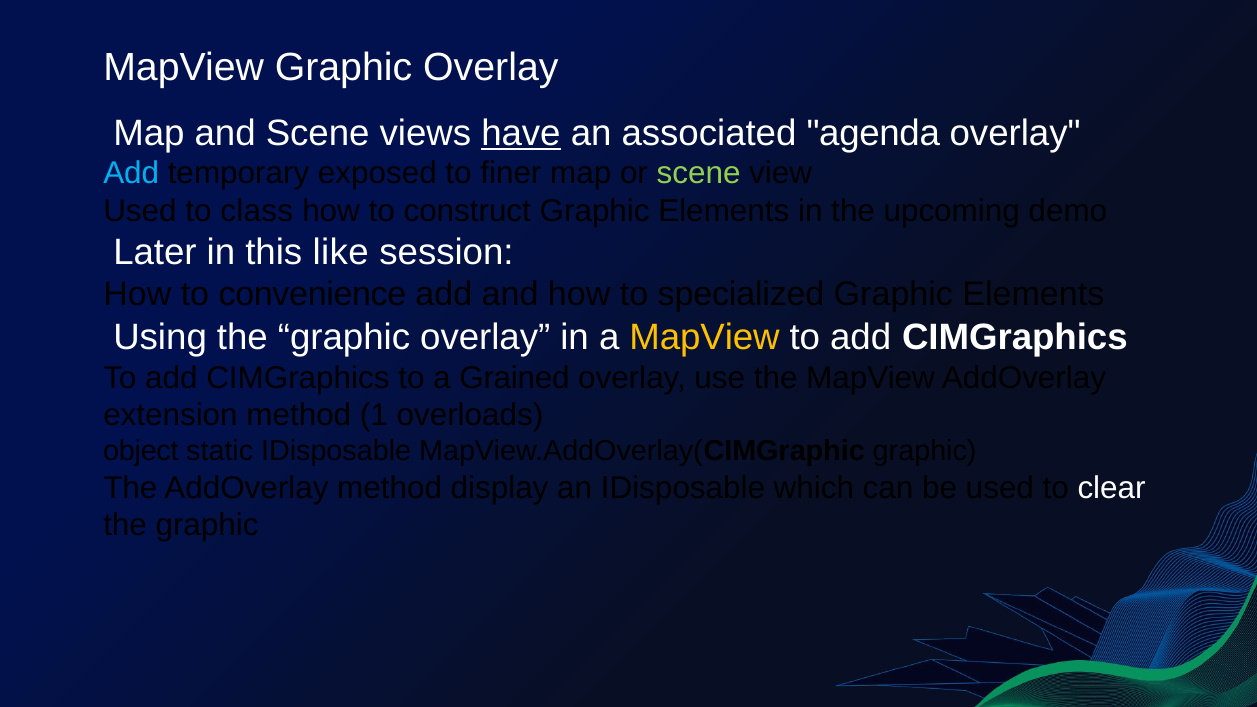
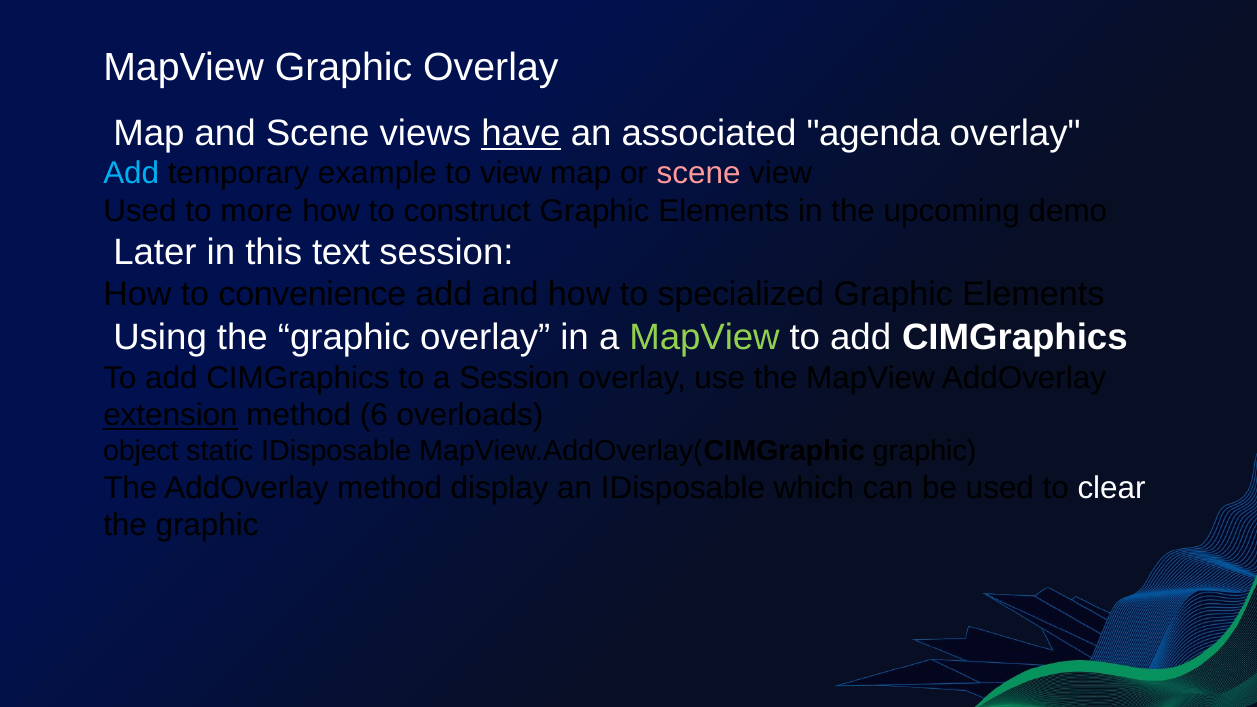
exposed: exposed -> example
to finer: finer -> view
scene at (699, 173) colour: light green -> pink
class: class -> more
like: like -> text
MapView at (705, 337) colour: yellow -> light green
a Grained: Grained -> Session
extension underline: none -> present
1: 1 -> 6
